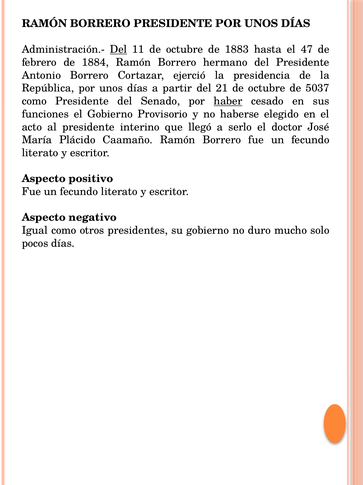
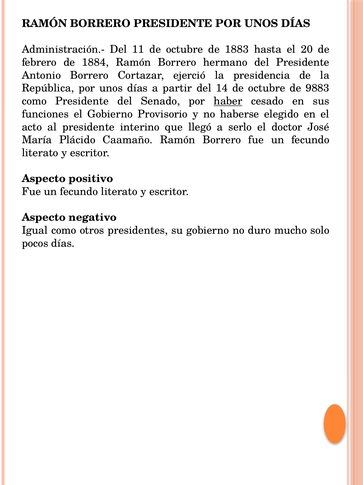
Del at (118, 49) underline: present -> none
47: 47 -> 20
21: 21 -> 14
5037: 5037 -> 9883
